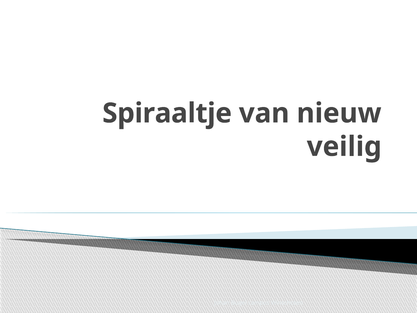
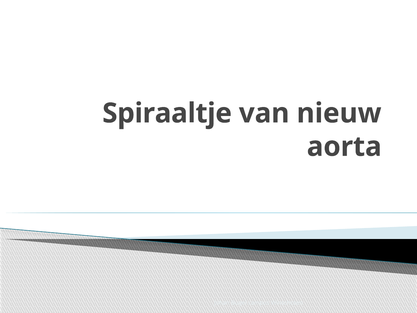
veilig: veilig -> aorta
